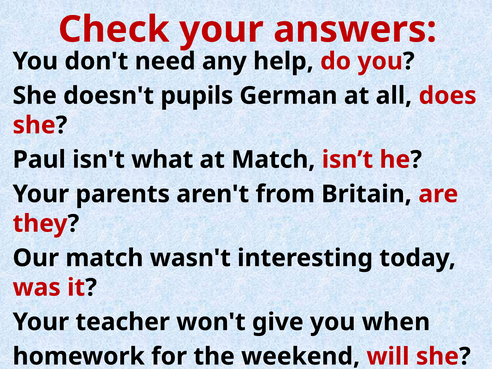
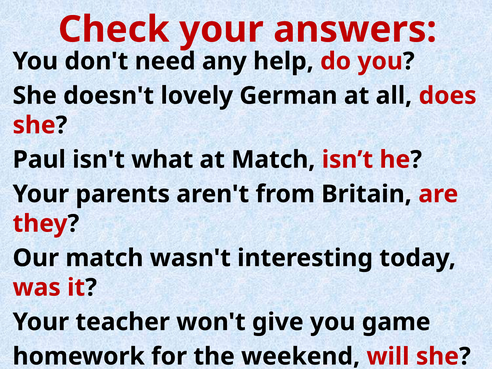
pupils: pupils -> lovely
when: when -> game
